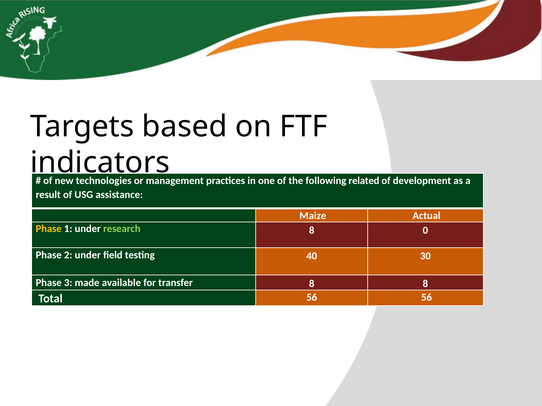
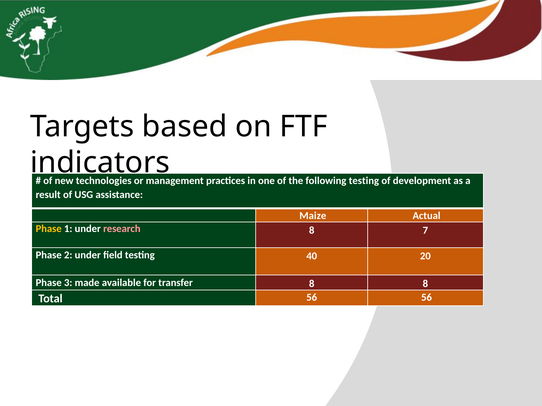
following related: related -> testing
research colour: light green -> pink
0: 0 -> 7
30: 30 -> 20
